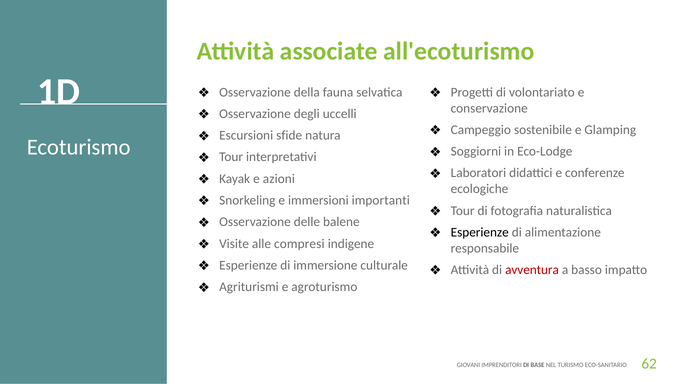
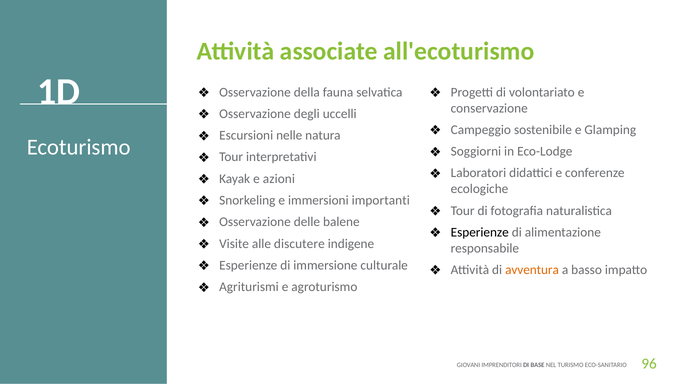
sfide: sfide -> nelle
compresi: compresi -> discutere
avventura colour: red -> orange
62: 62 -> 96
